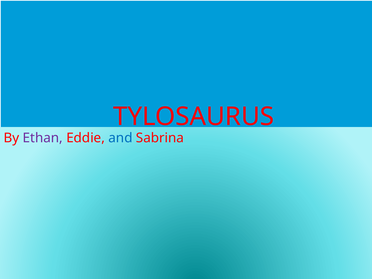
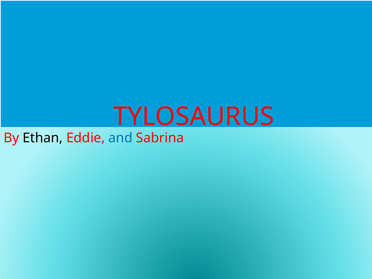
Ethan colour: purple -> black
